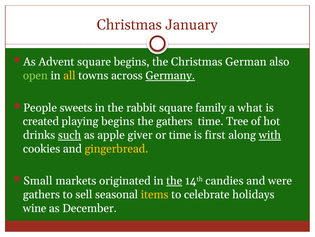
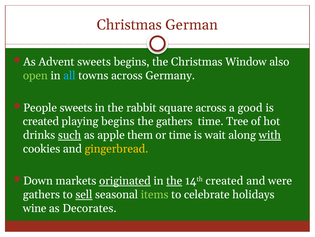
January: January -> German
Advent square: square -> sweets
German: German -> Window
all colour: yellow -> light blue
Germany underline: present -> none
square family: family -> across
what: what -> good
giver: giver -> them
first: first -> wait
Small: Small -> Down
originated underline: none -> present
14th candies: candies -> created
sell underline: none -> present
items colour: yellow -> light green
December: December -> Decorates
